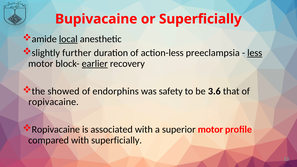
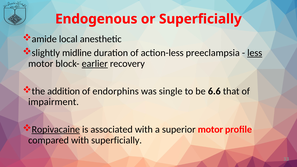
Bupivacaine: Bupivacaine -> Endogenous
local underline: present -> none
further: further -> midline
showed: showed -> addition
safety: safety -> single
3.6: 3.6 -> 6.6
ropivacaine at (54, 102): ropivacaine -> impairment
Ropivacaine at (56, 130) underline: none -> present
